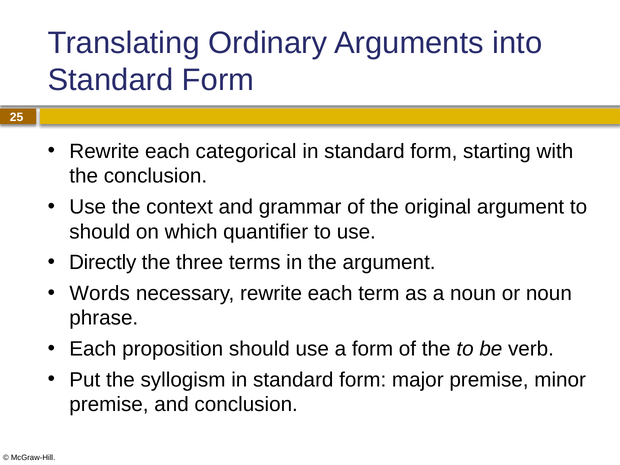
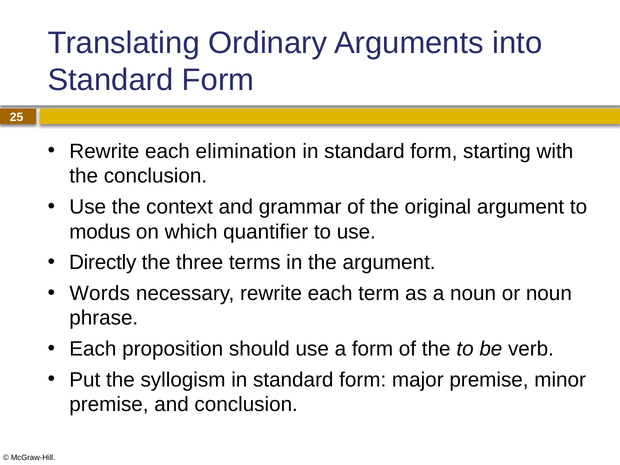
categorical: categorical -> elimination
should at (100, 232): should -> modus
